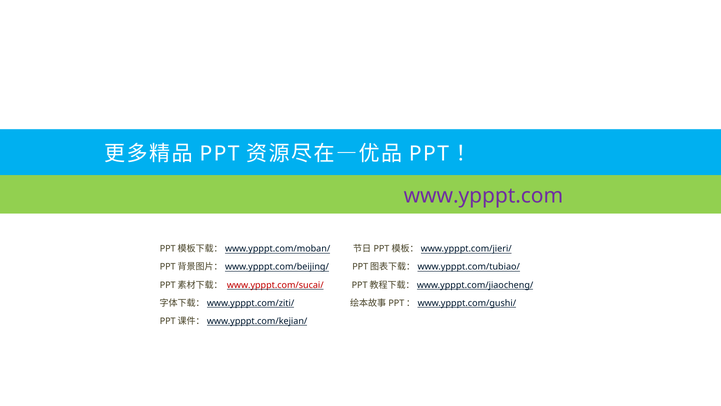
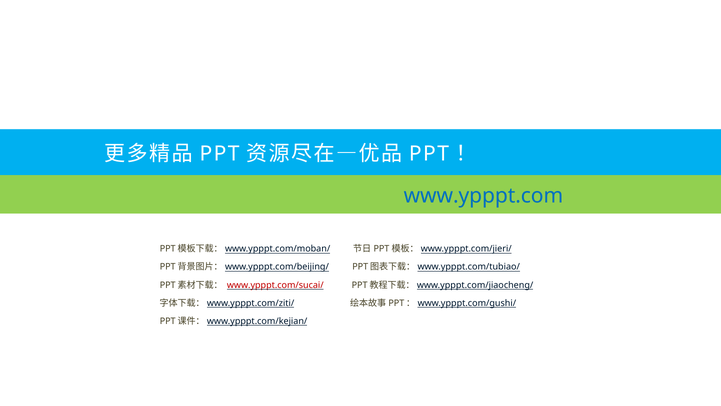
www.ypppt.com colour: purple -> blue
